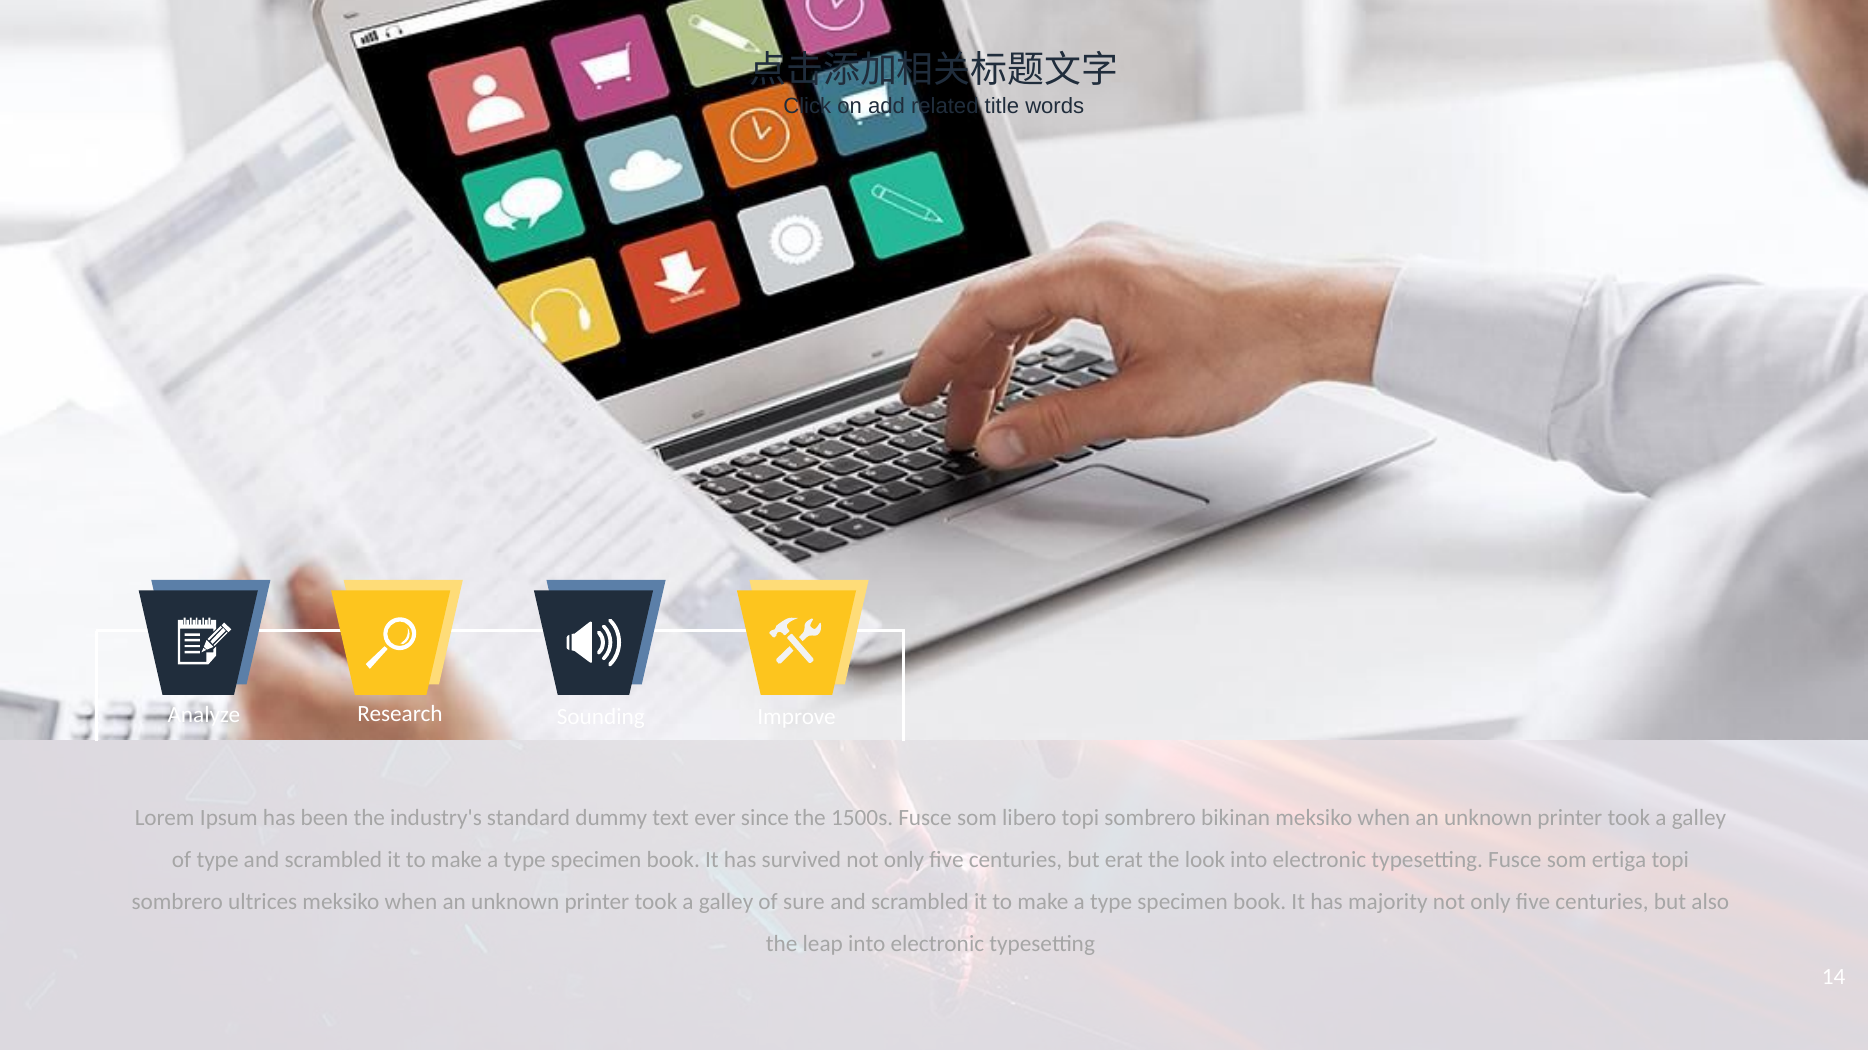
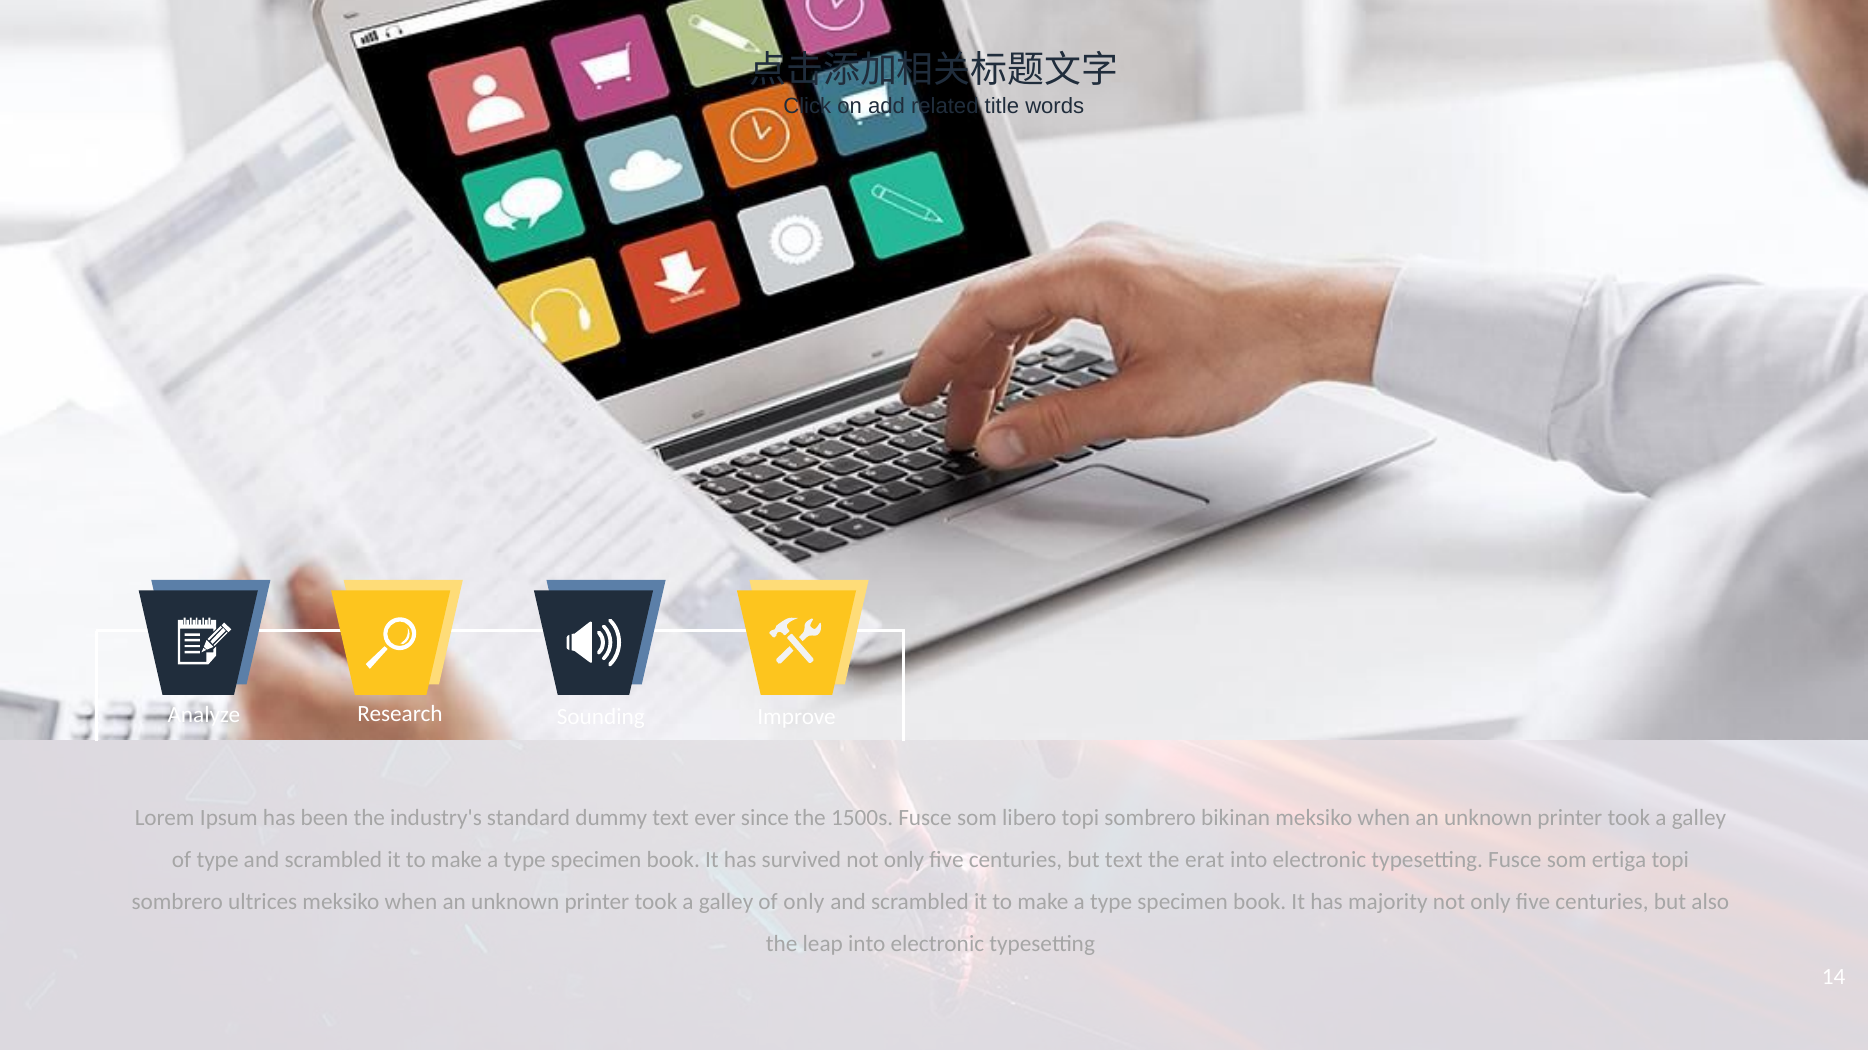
but erat: erat -> text
look: look -> erat
of sure: sure -> only
